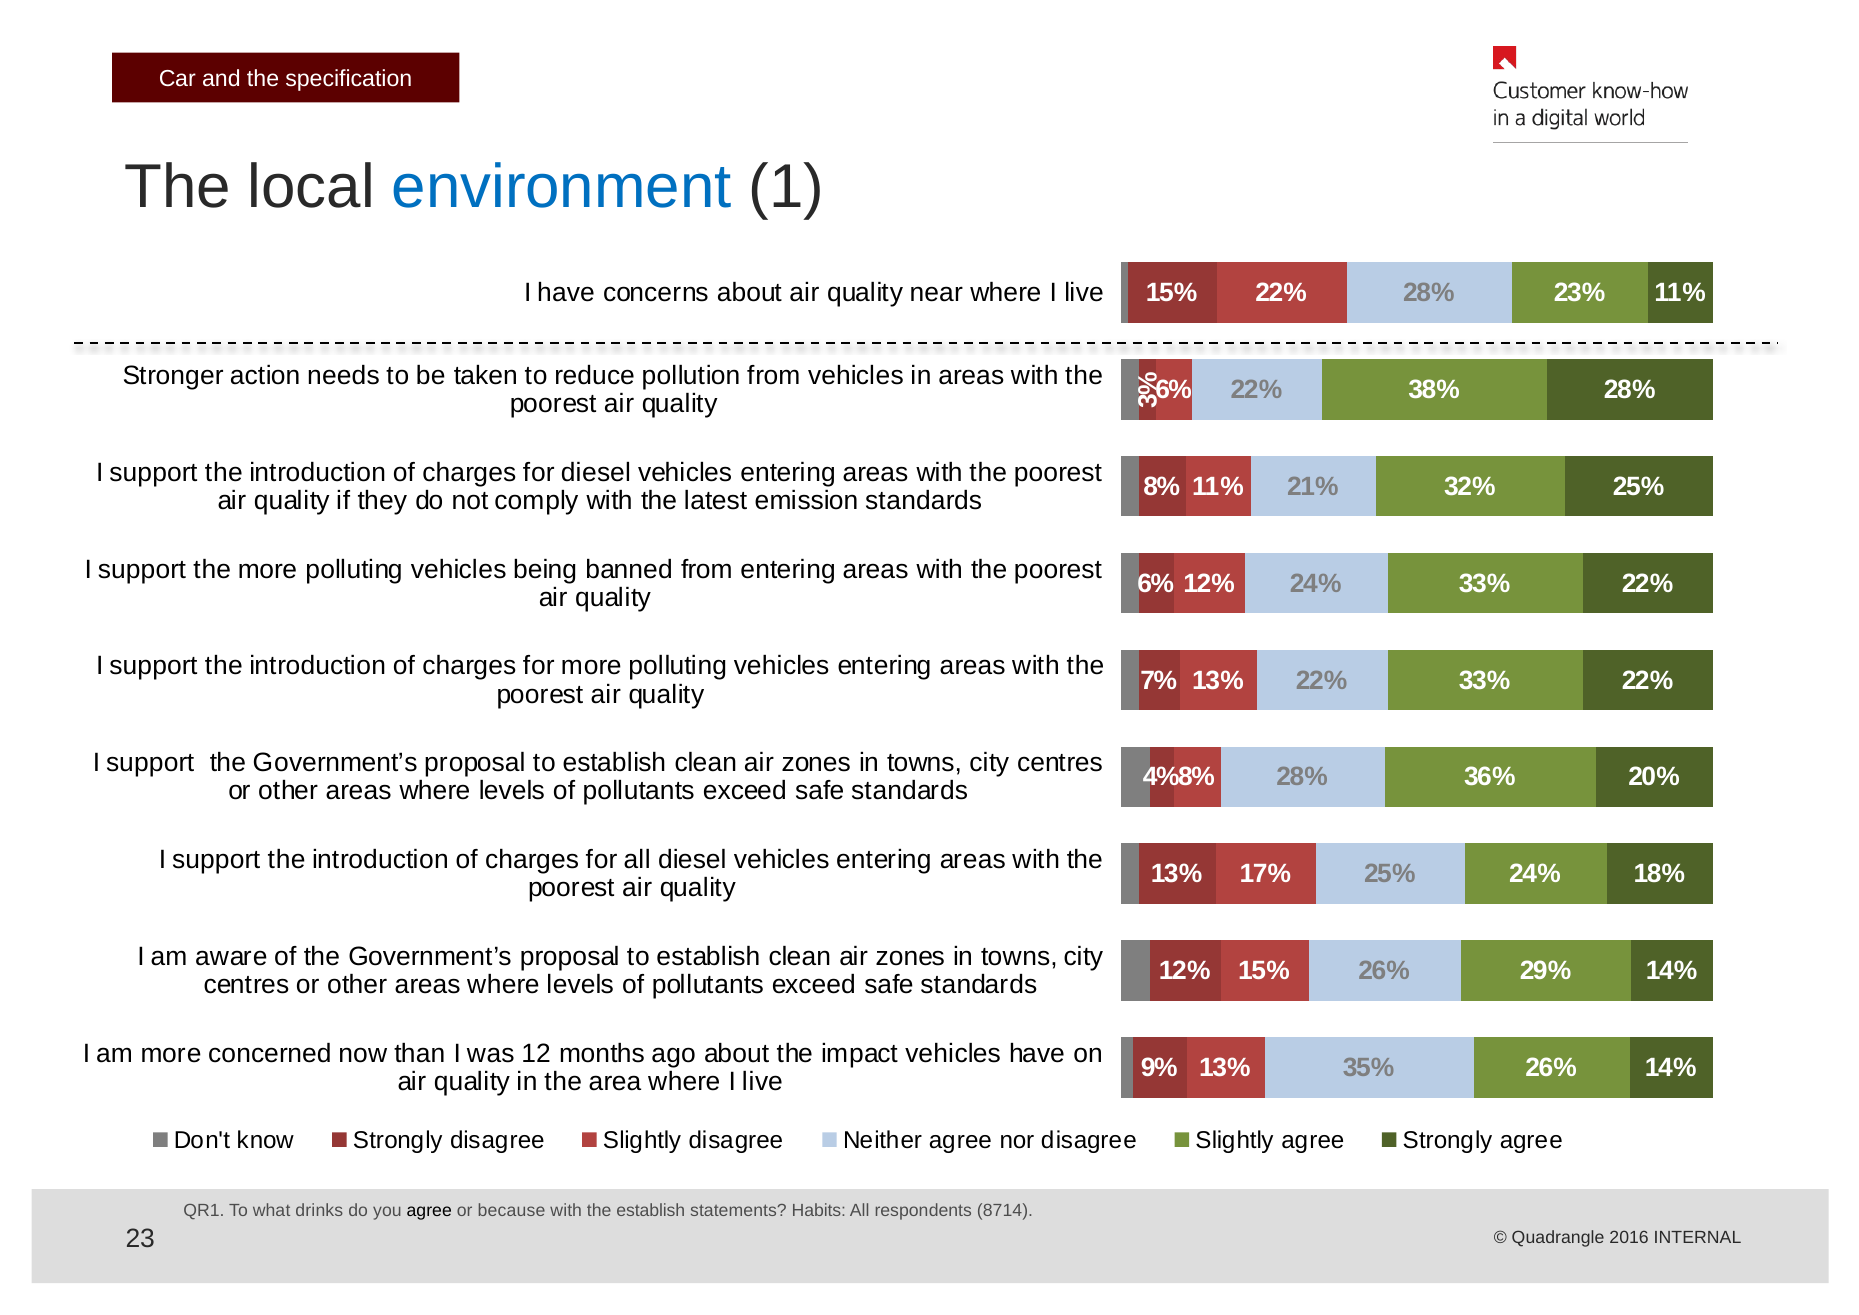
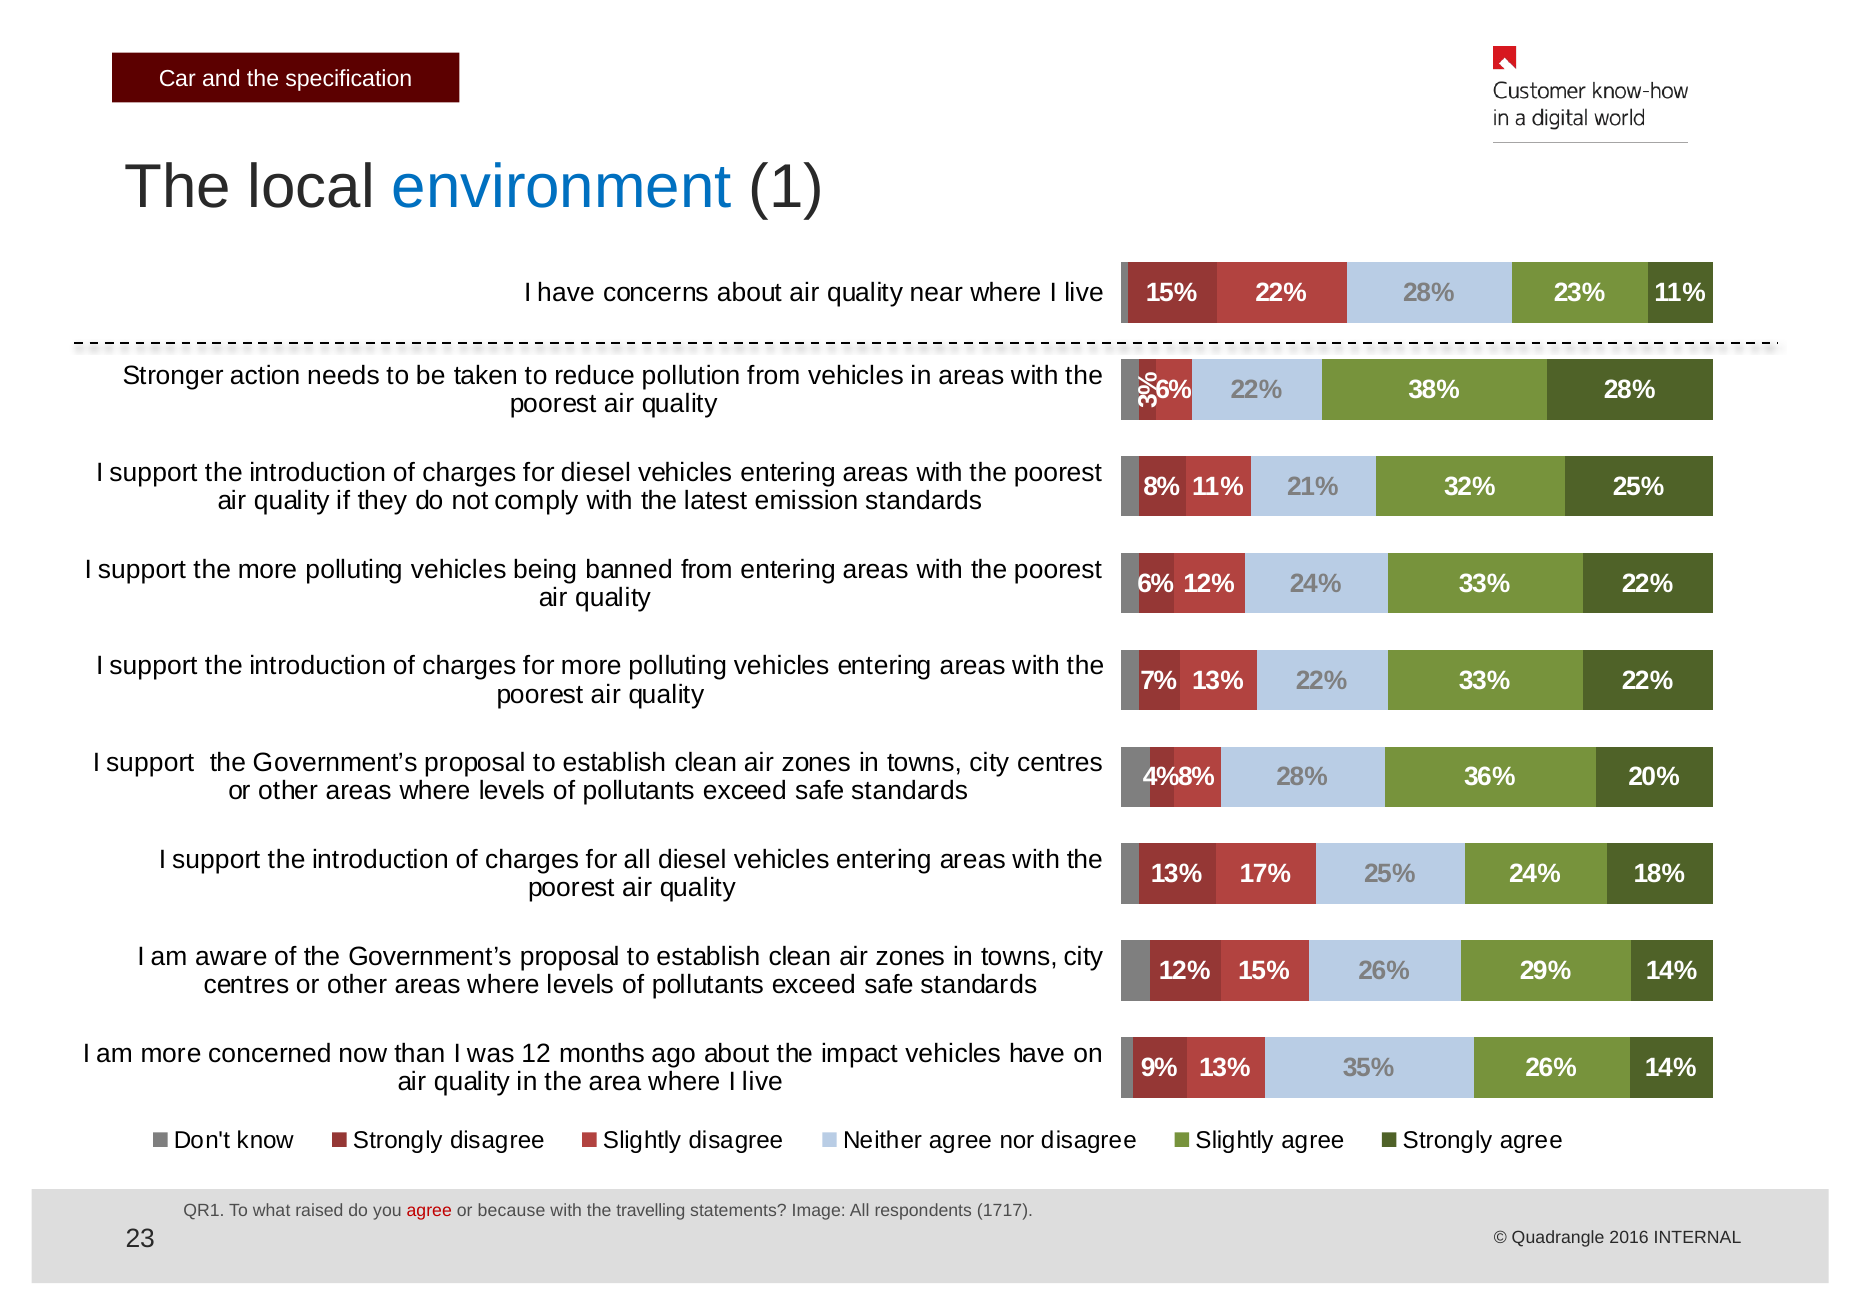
drinks: drinks -> raised
agree at (429, 1211) colour: black -> red
the establish: establish -> travelling
Habits: Habits -> Image
8714: 8714 -> 1717
